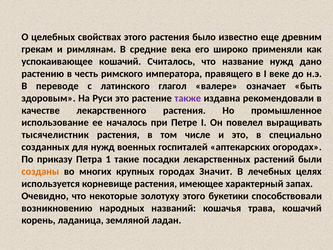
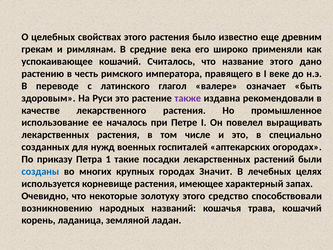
название нужд: нужд -> этого
тысячелистник at (55, 135): тысячелистник -> лекарственных
созданы colour: orange -> blue
букетики: букетики -> средство
